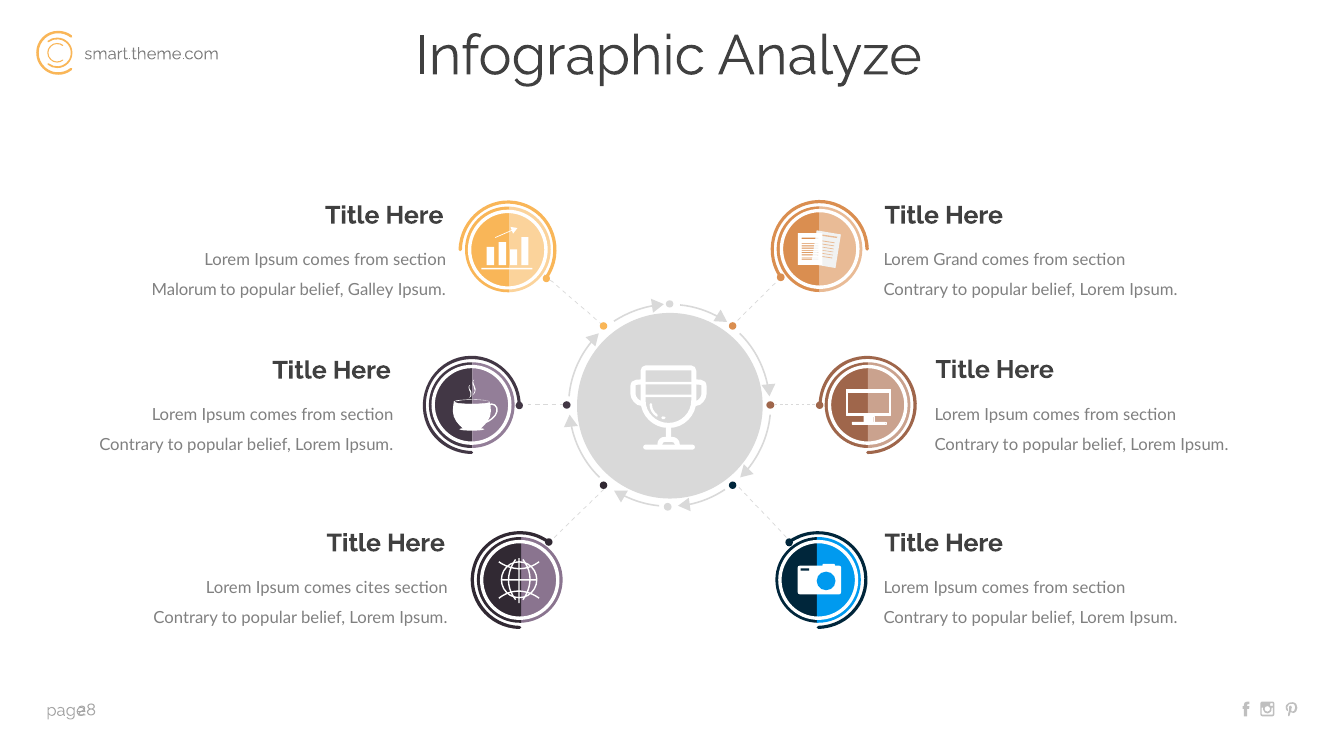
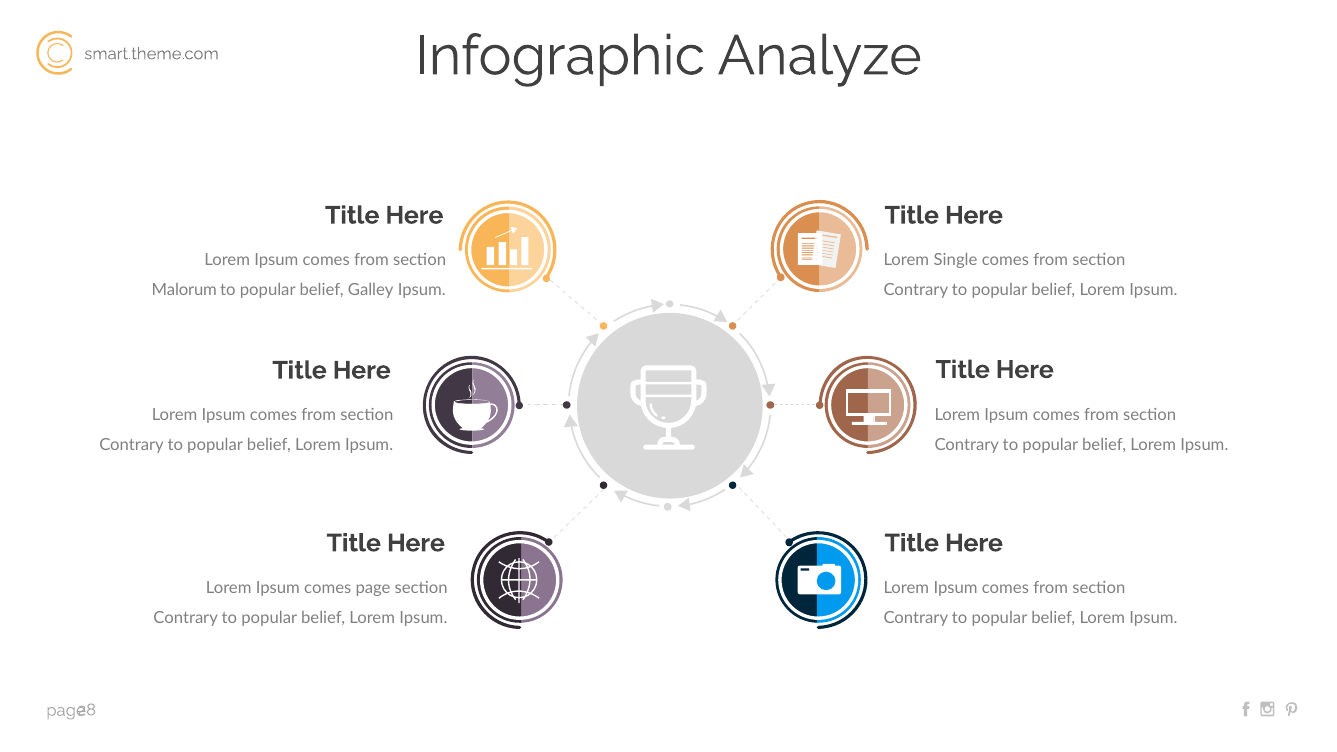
Grand: Grand -> Single
cites: cites -> page
